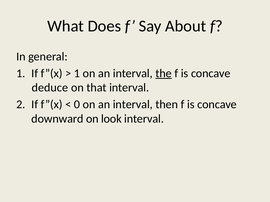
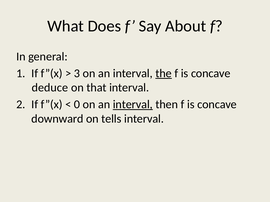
1 at (77, 73): 1 -> 3
interval at (133, 105) underline: none -> present
look: look -> tells
